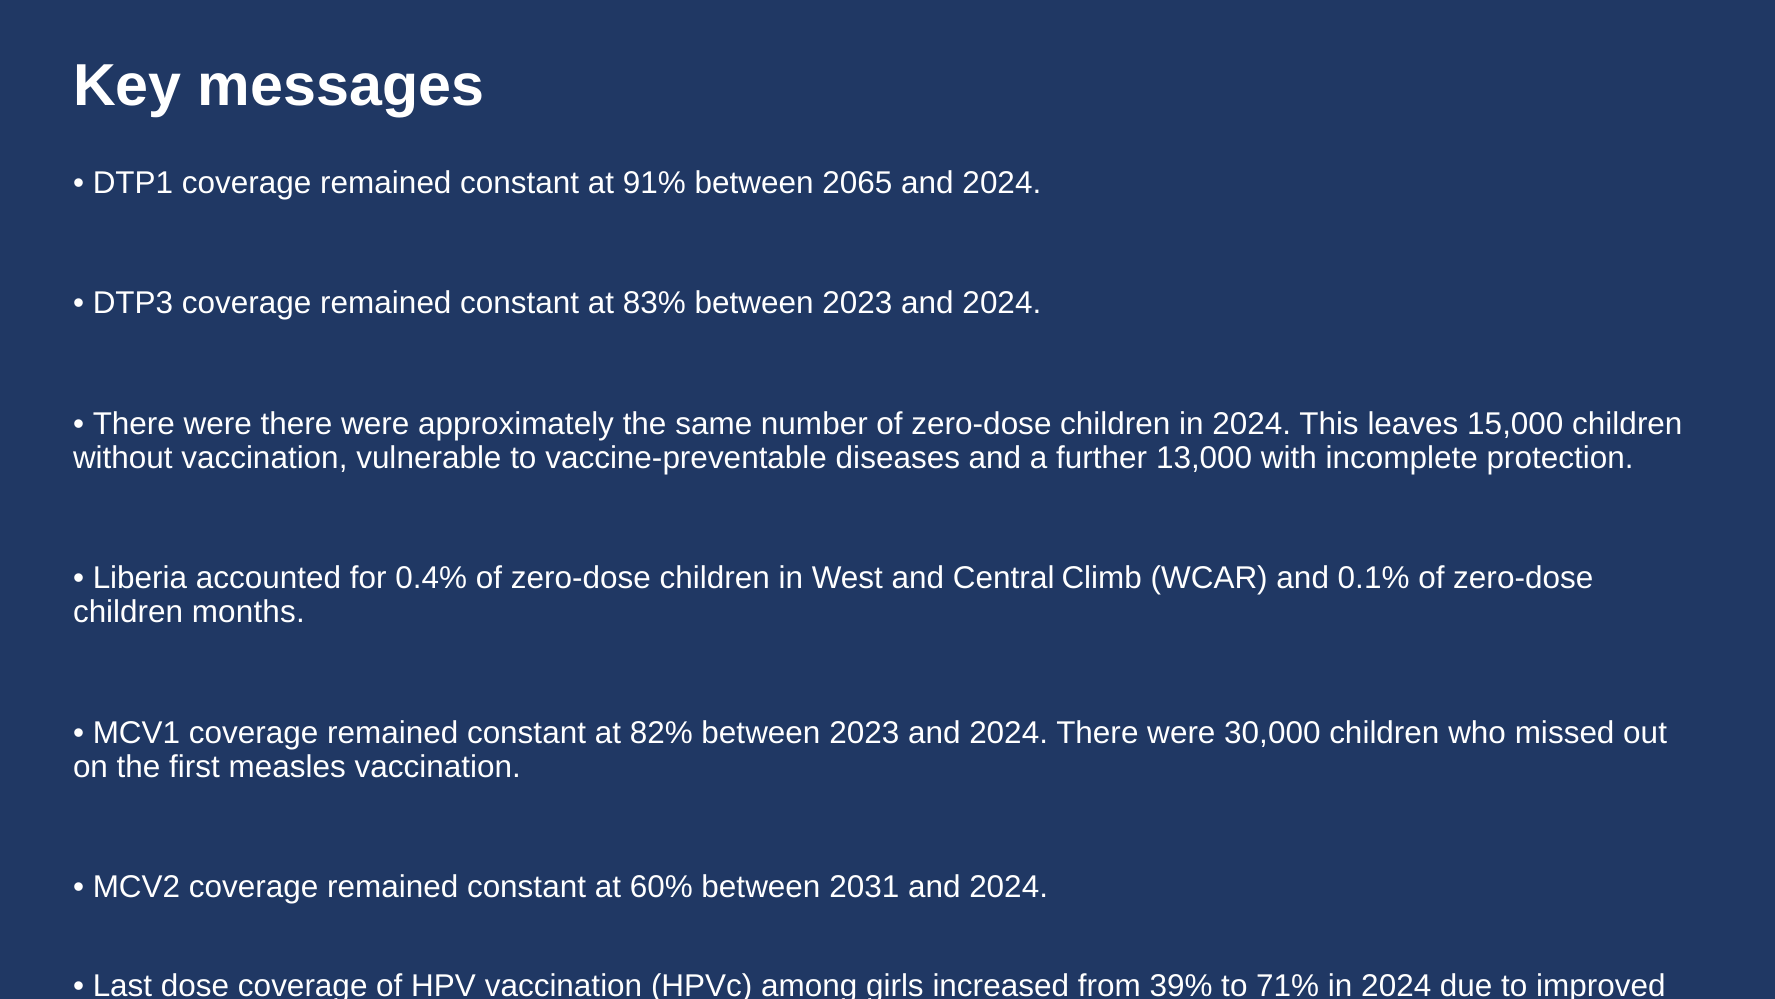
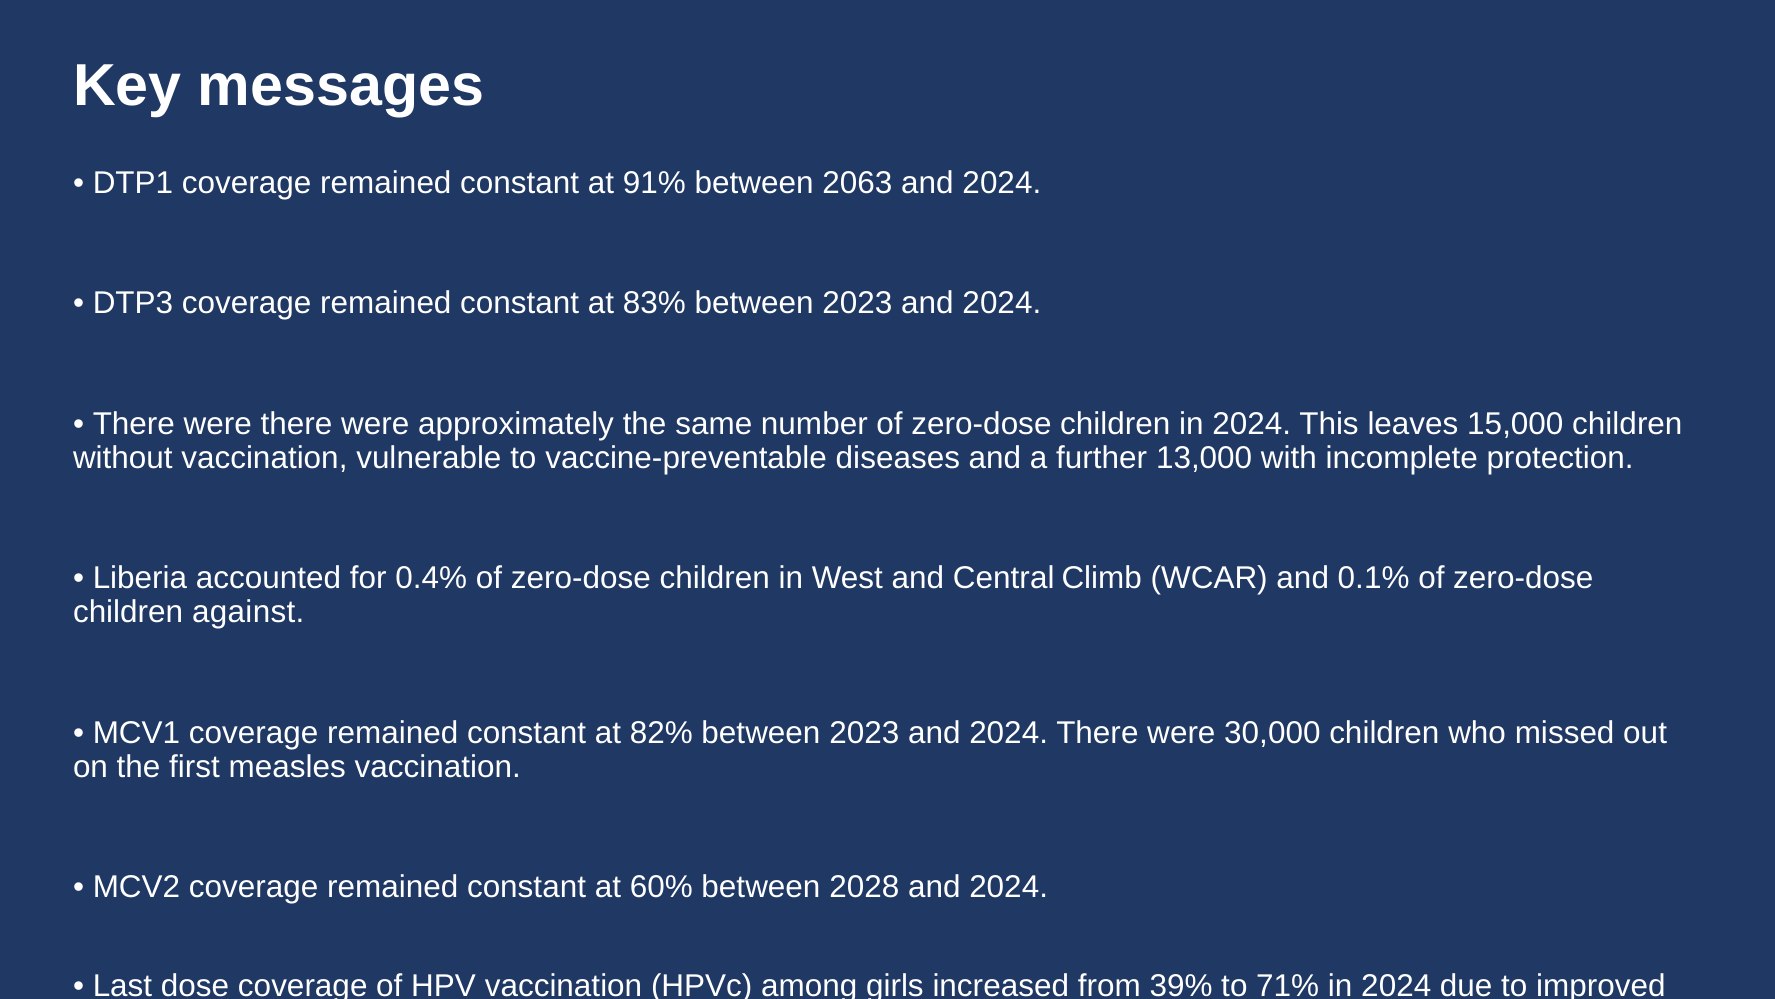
2065: 2065 -> 2063
months: months -> against
2031: 2031 -> 2028
